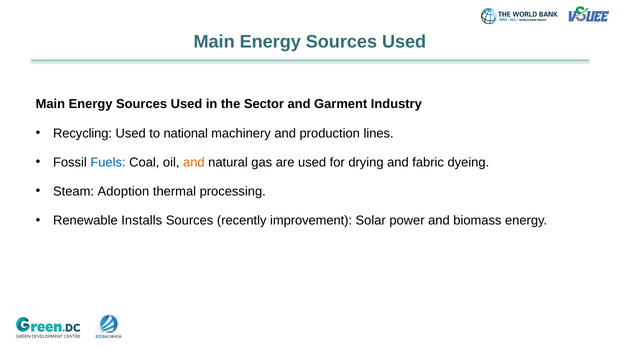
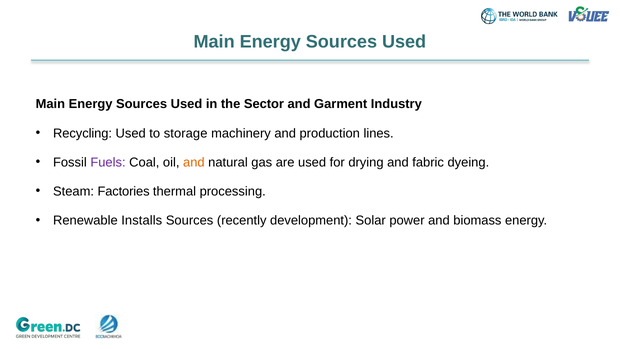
national: national -> storage
Fuels colour: blue -> purple
Adoption: Adoption -> Factories
improvement: improvement -> development
